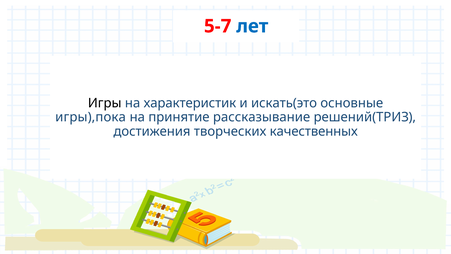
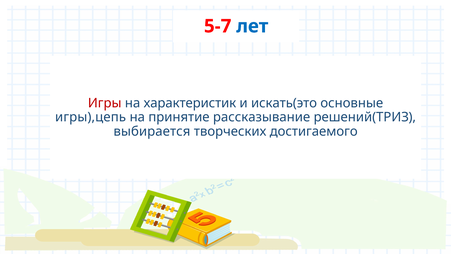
Игры colour: black -> red
игры),пока: игры),пока -> игры),цепь
достижения: достижения -> выбирается
качественных: качественных -> достигаемого
